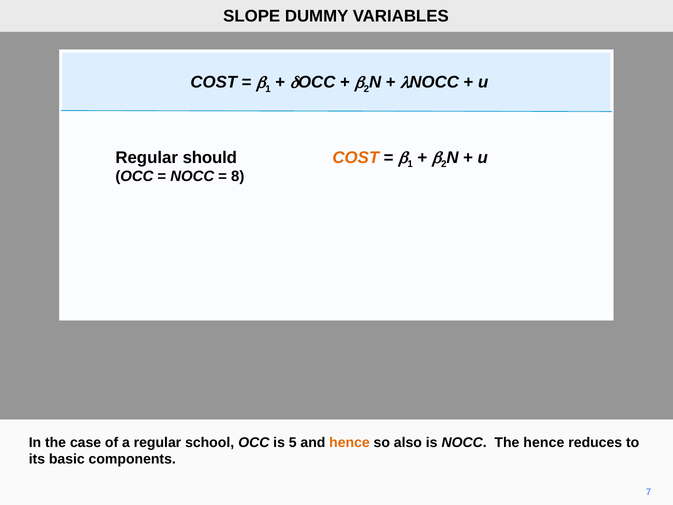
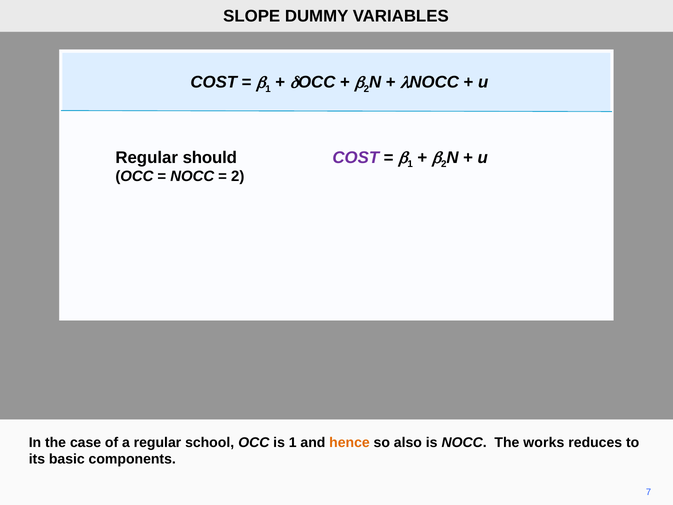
COST at (356, 157) colour: orange -> purple
8 at (238, 176): 8 -> 2
is 5: 5 -> 1
The hence: hence -> works
